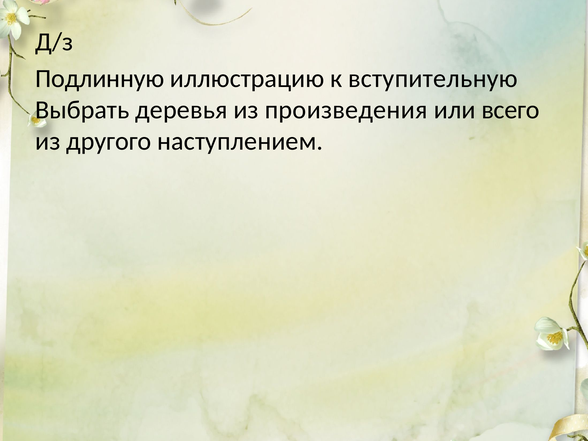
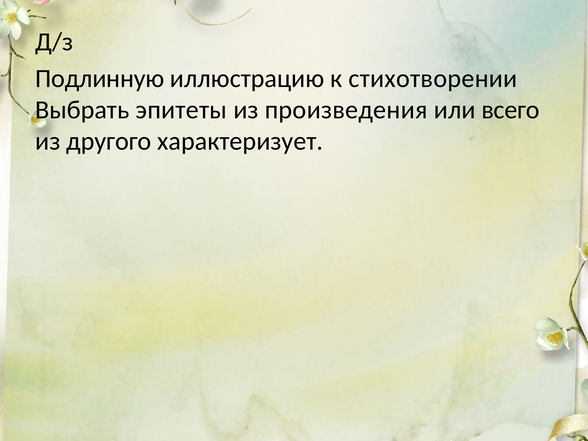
вступительную: вступительную -> стихотворении
деревья: деревья -> эпитеты
наступлением: наступлением -> характеризует
